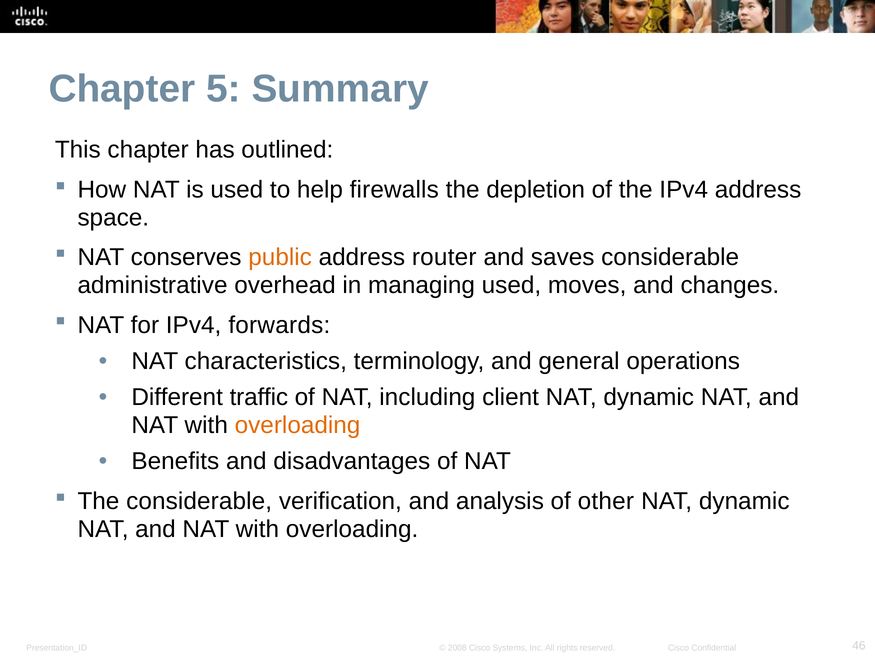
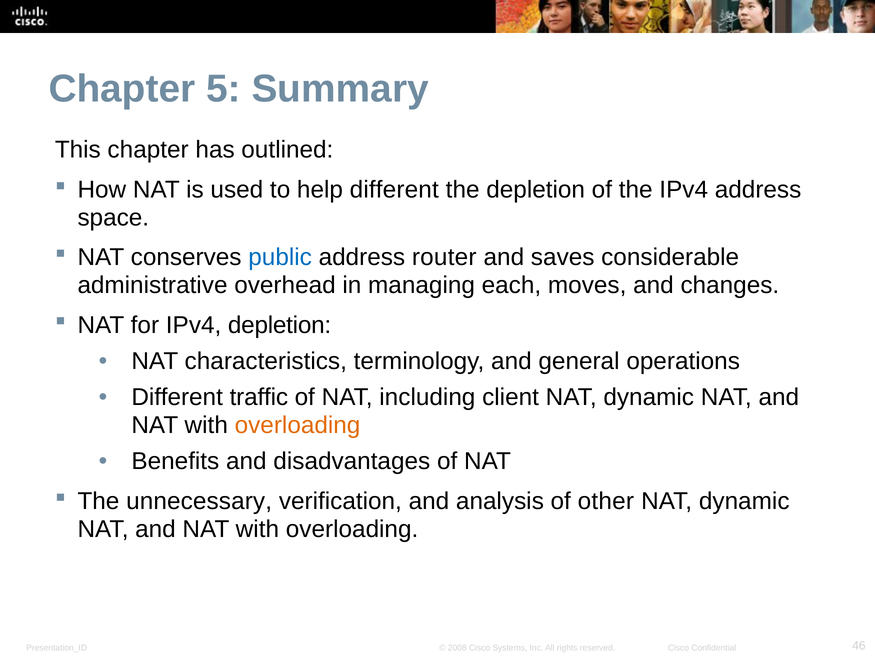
help firewalls: firewalls -> different
public colour: orange -> blue
managing used: used -> each
IPv4 forwards: forwards -> depletion
The considerable: considerable -> unnecessary
